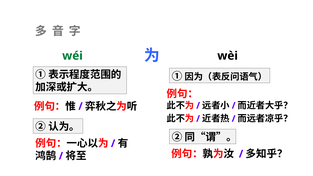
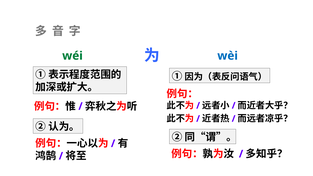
wèi colour: black -> blue
